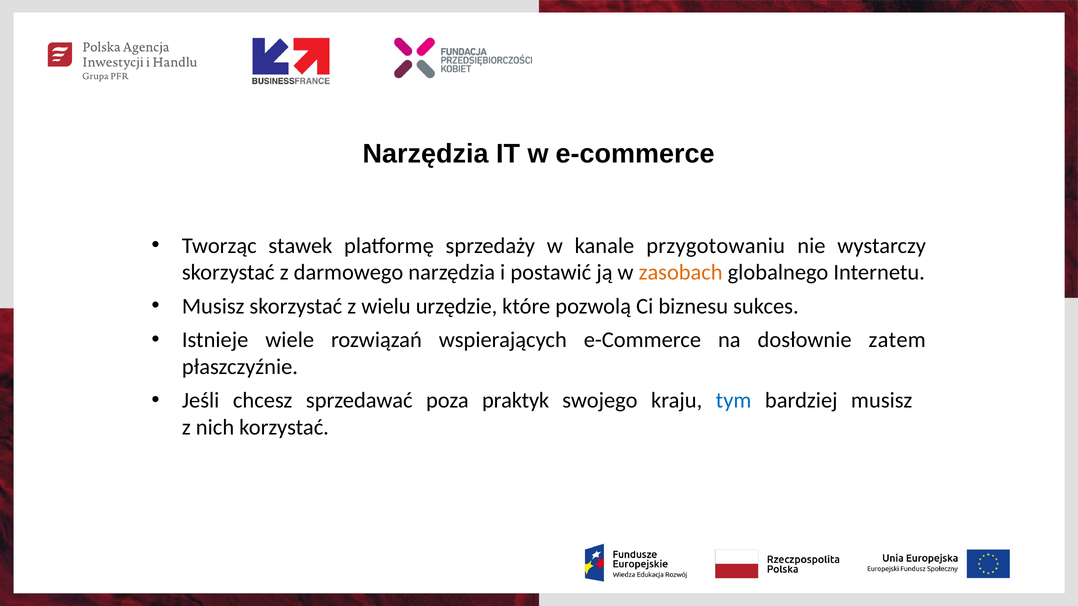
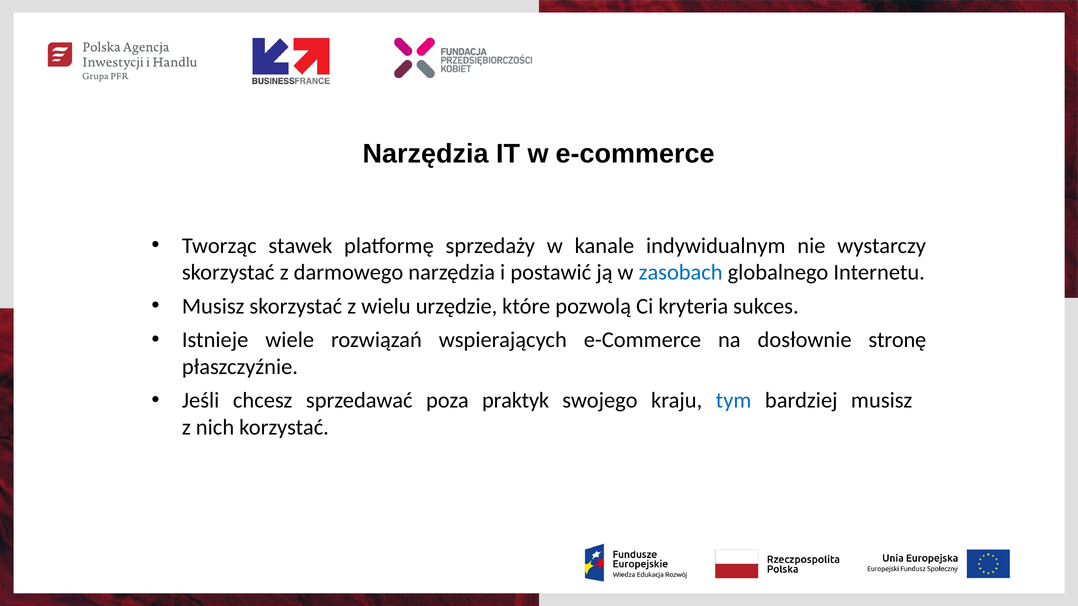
przygotowaniu: przygotowaniu -> indywidualnym
zasobach colour: orange -> blue
biznesu: biznesu -> kryteria
zatem: zatem -> stronę
